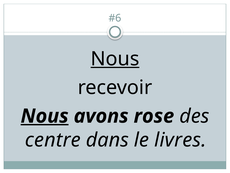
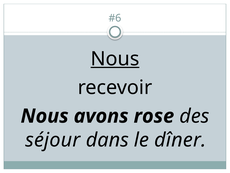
Nous at (45, 116) underline: present -> none
centre: centre -> séjour
livres: livres -> dîner
